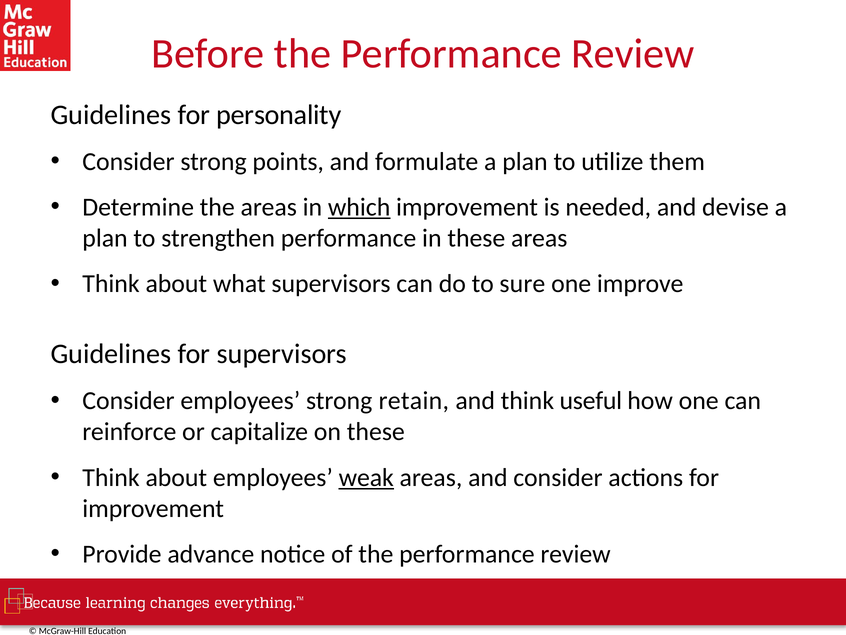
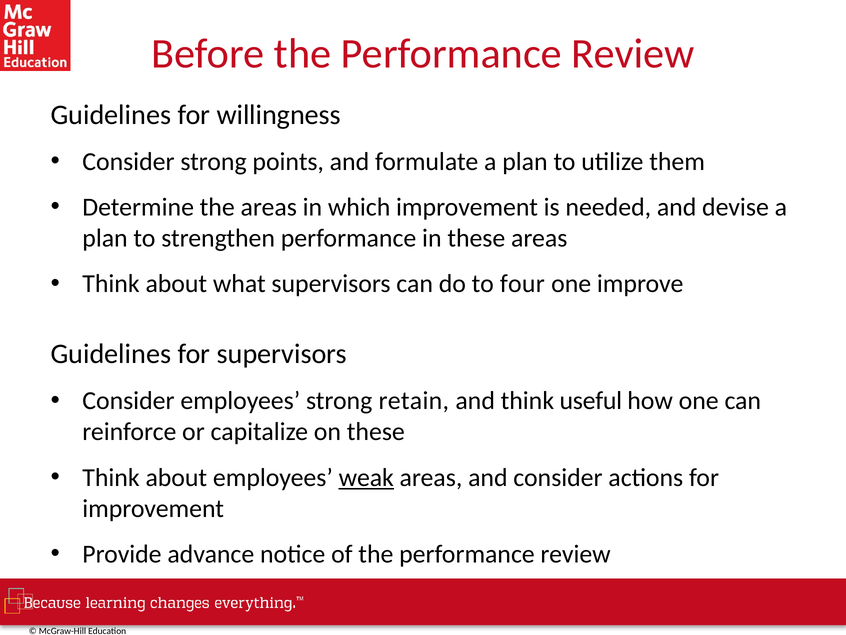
personality: personality -> willingness
which underline: present -> none
sure: sure -> four
